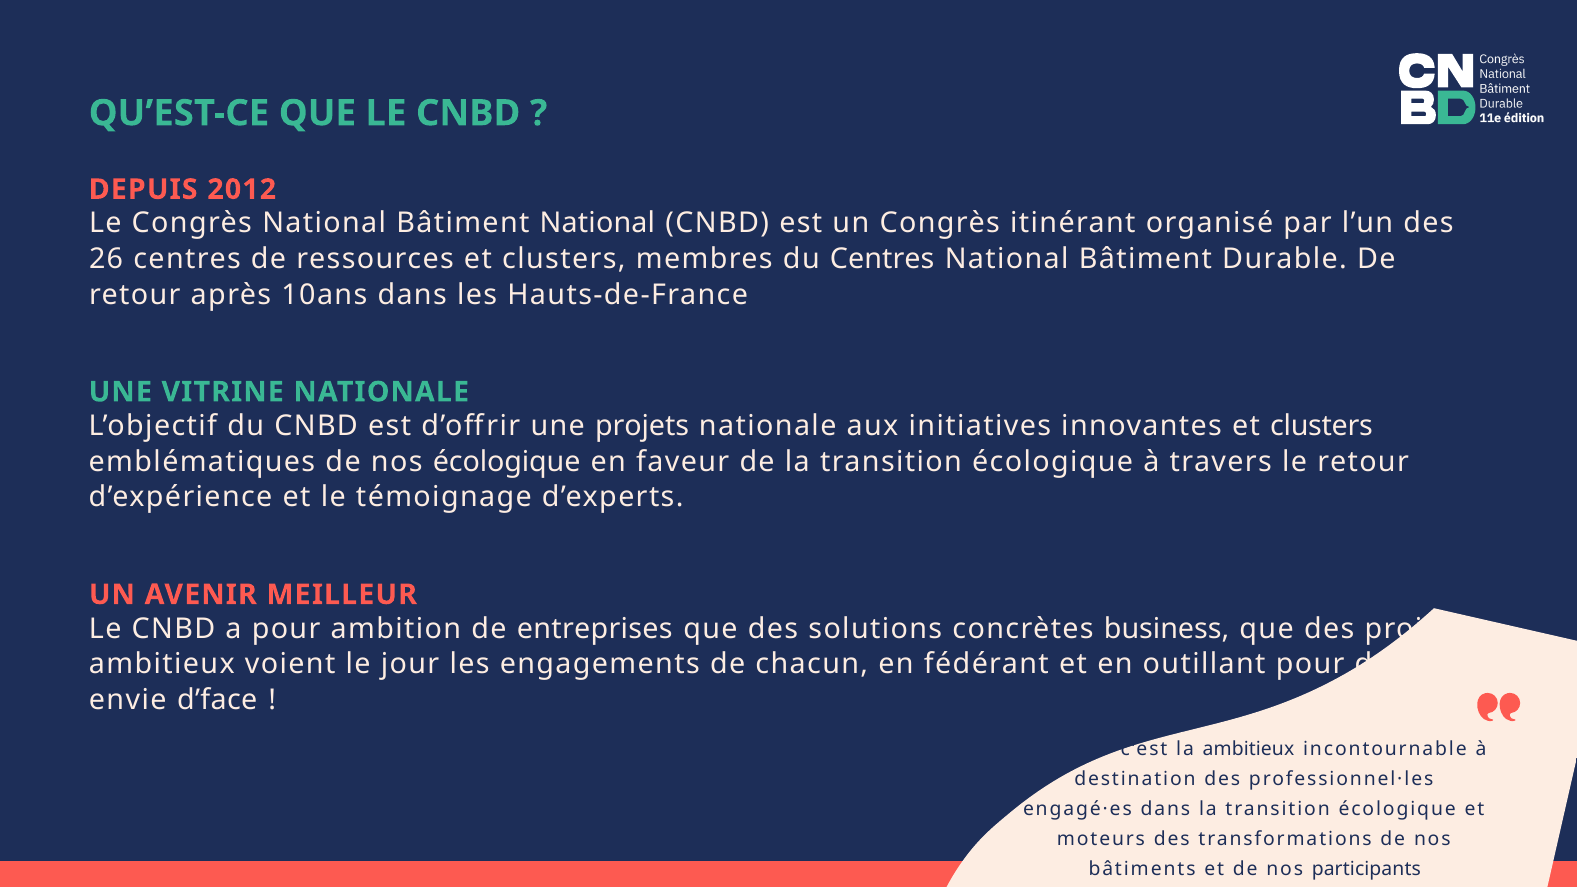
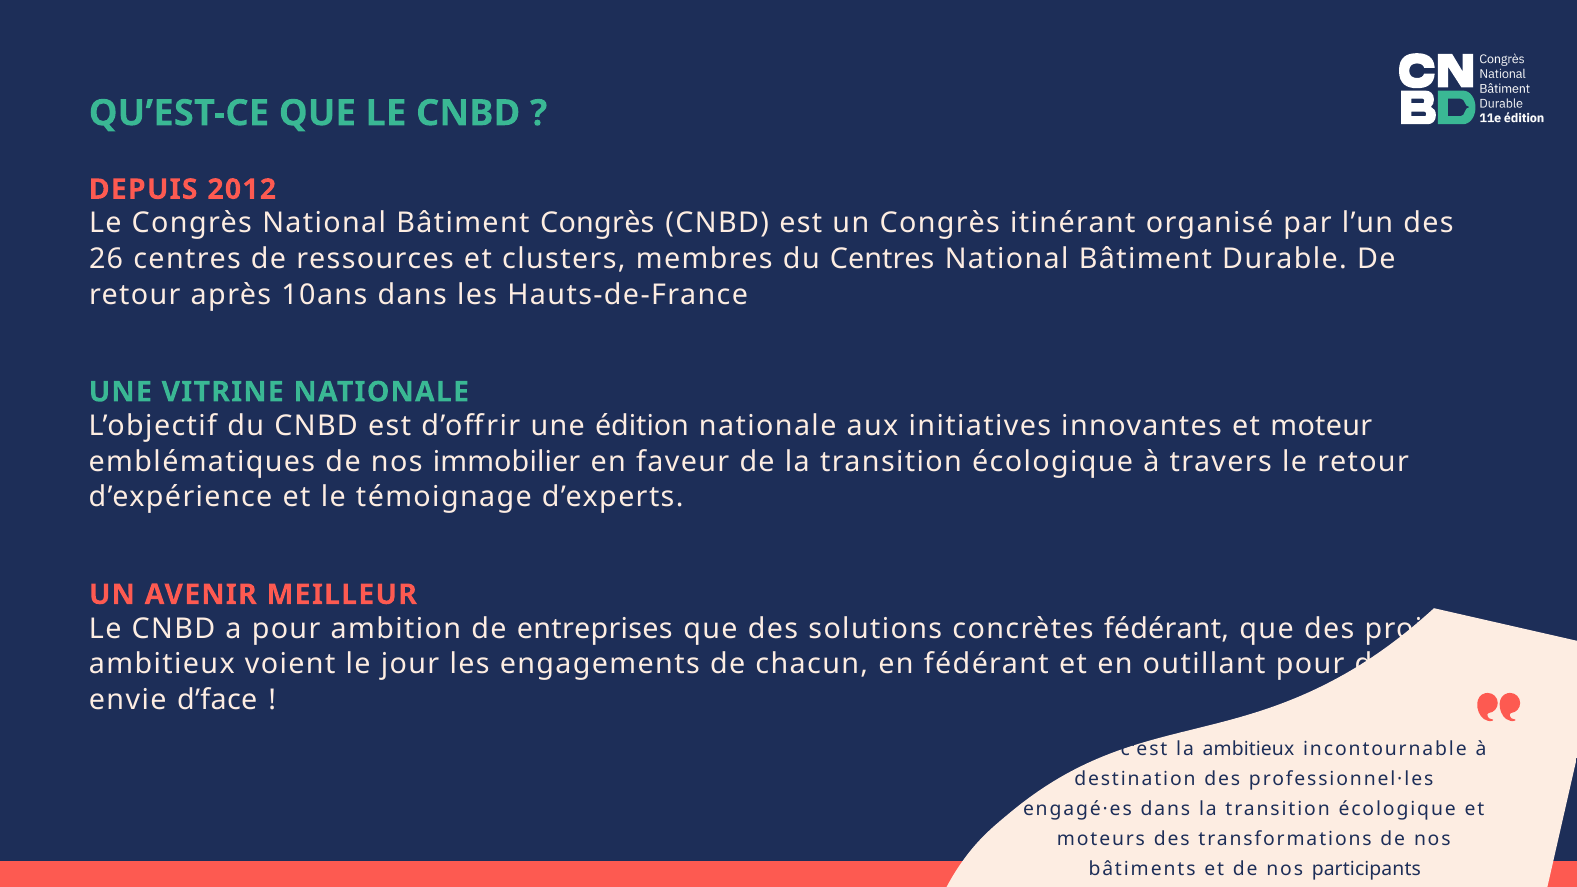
Bâtiment National: National -> Congrès
une projets: projets -> édition
innovantes et clusters: clusters -> moteur
nos écologique: écologique -> immobilier
concrètes business: business -> fédérant
